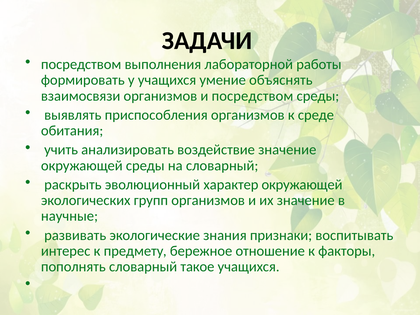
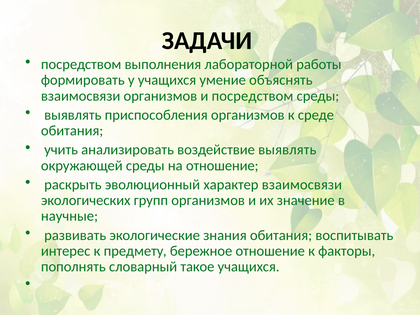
воздействие значение: значение -> выявлять
на словарный: словарный -> отношение
характер окружающей: окружающей -> взаимосвязи
знания признаки: признаки -> обитания
